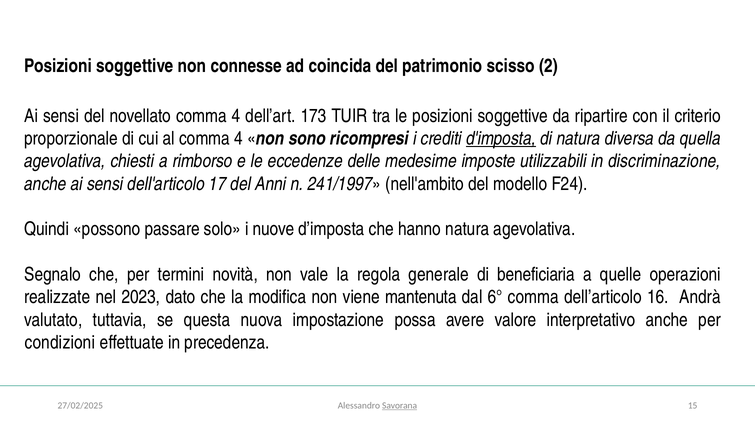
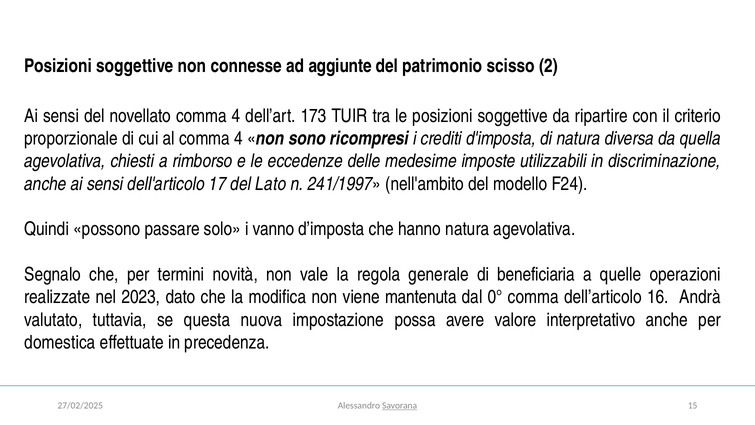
coincida: coincida -> aggiunte
d'imposta underline: present -> none
Anni: Anni -> Lato
nuove: nuove -> vanno
6°: 6° -> 0°
condizioni: condizioni -> domestica
